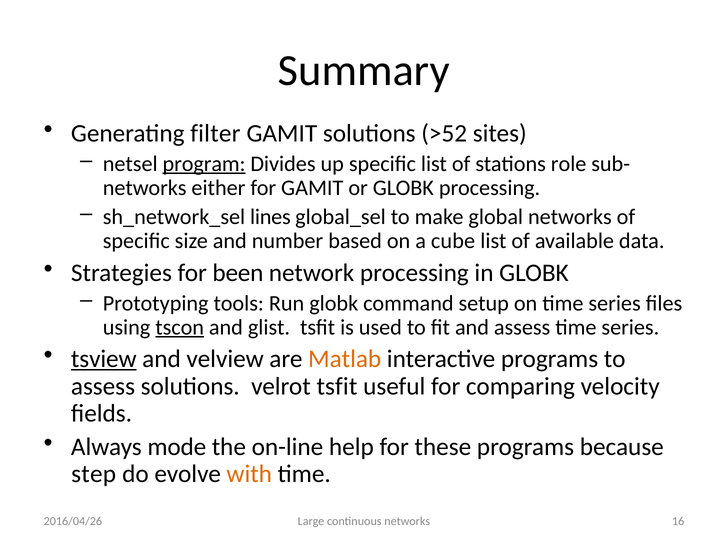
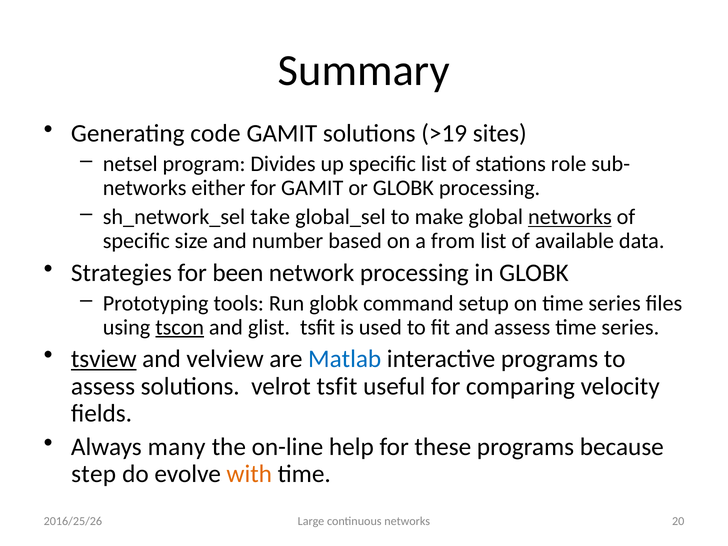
filter: filter -> code
>52: >52 -> >19
program underline: present -> none
lines: lines -> take
networks at (570, 217) underline: none -> present
cube: cube -> from
Matlab colour: orange -> blue
mode: mode -> many
16: 16 -> 20
2016/04/26: 2016/04/26 -> 2016/25/26
